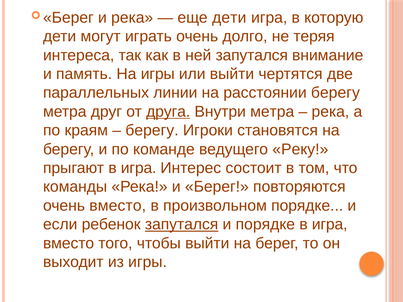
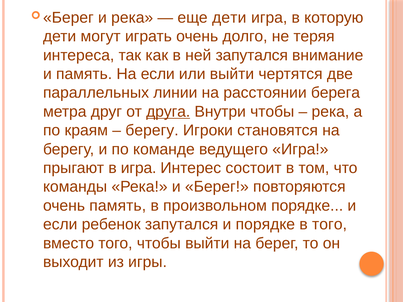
На игры: игры -> если
расстоянии берегу: берегу -> берега
Внутри метра: метра -> чтобы
ведущего Реку: Реку -> Игра
очень вместо: вместо -> память
запутался at (182, 225) underline: present -> none
игра at (330, 225): игра -> того
